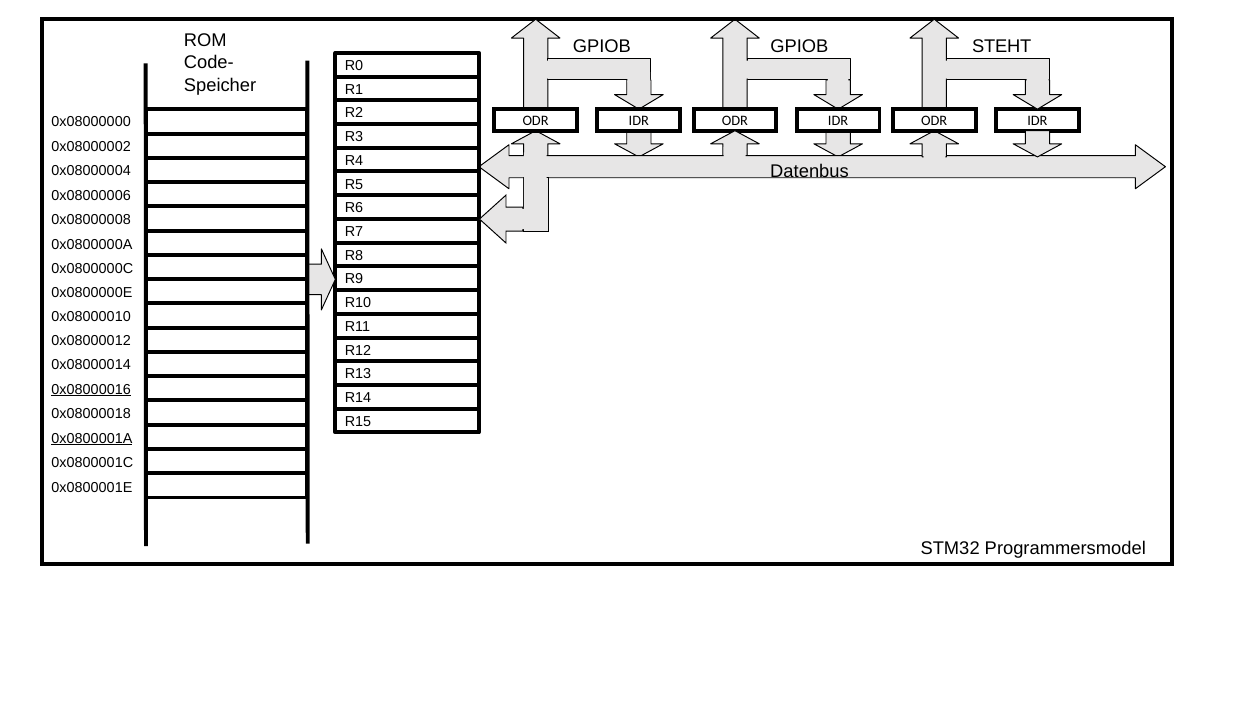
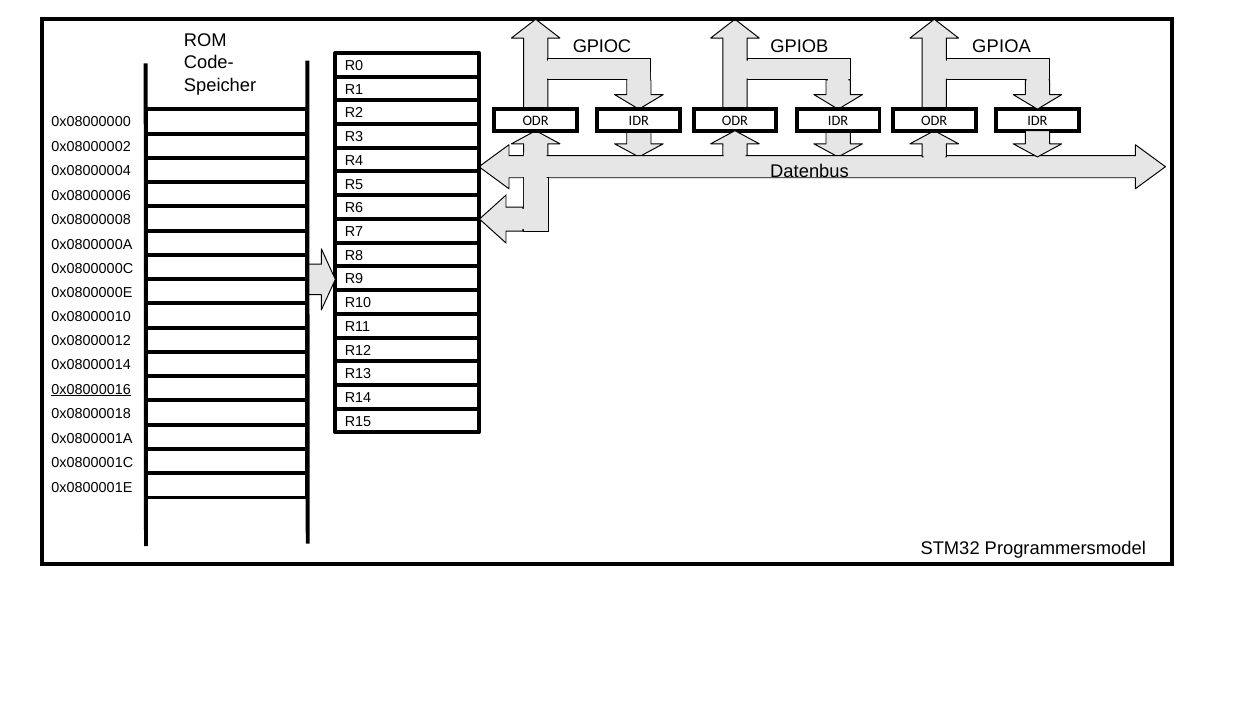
GPIOB at (602, 46): GPIOB -> GPIOC
STEHT: STEHT -> GPIOA
0x0800001A underline: present -> none
